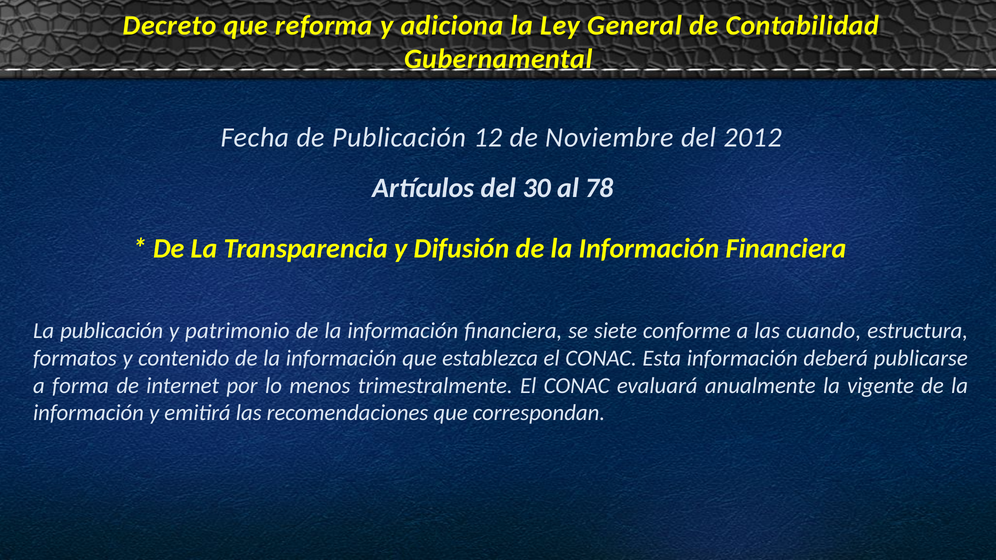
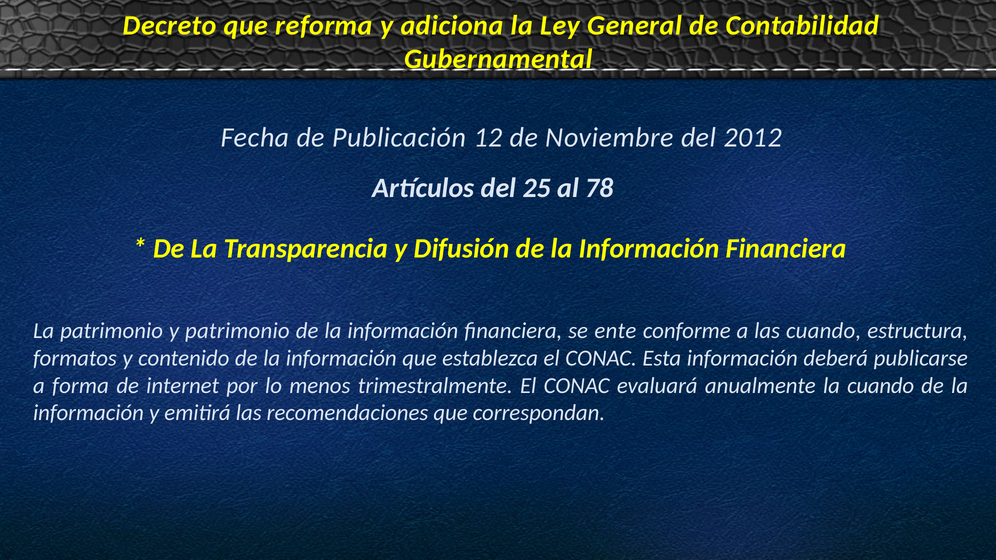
30: 30 -> 25
La publicación: publicación -> patrimonio
siete: siete -> ente
la vigente: vigente -> cuando
